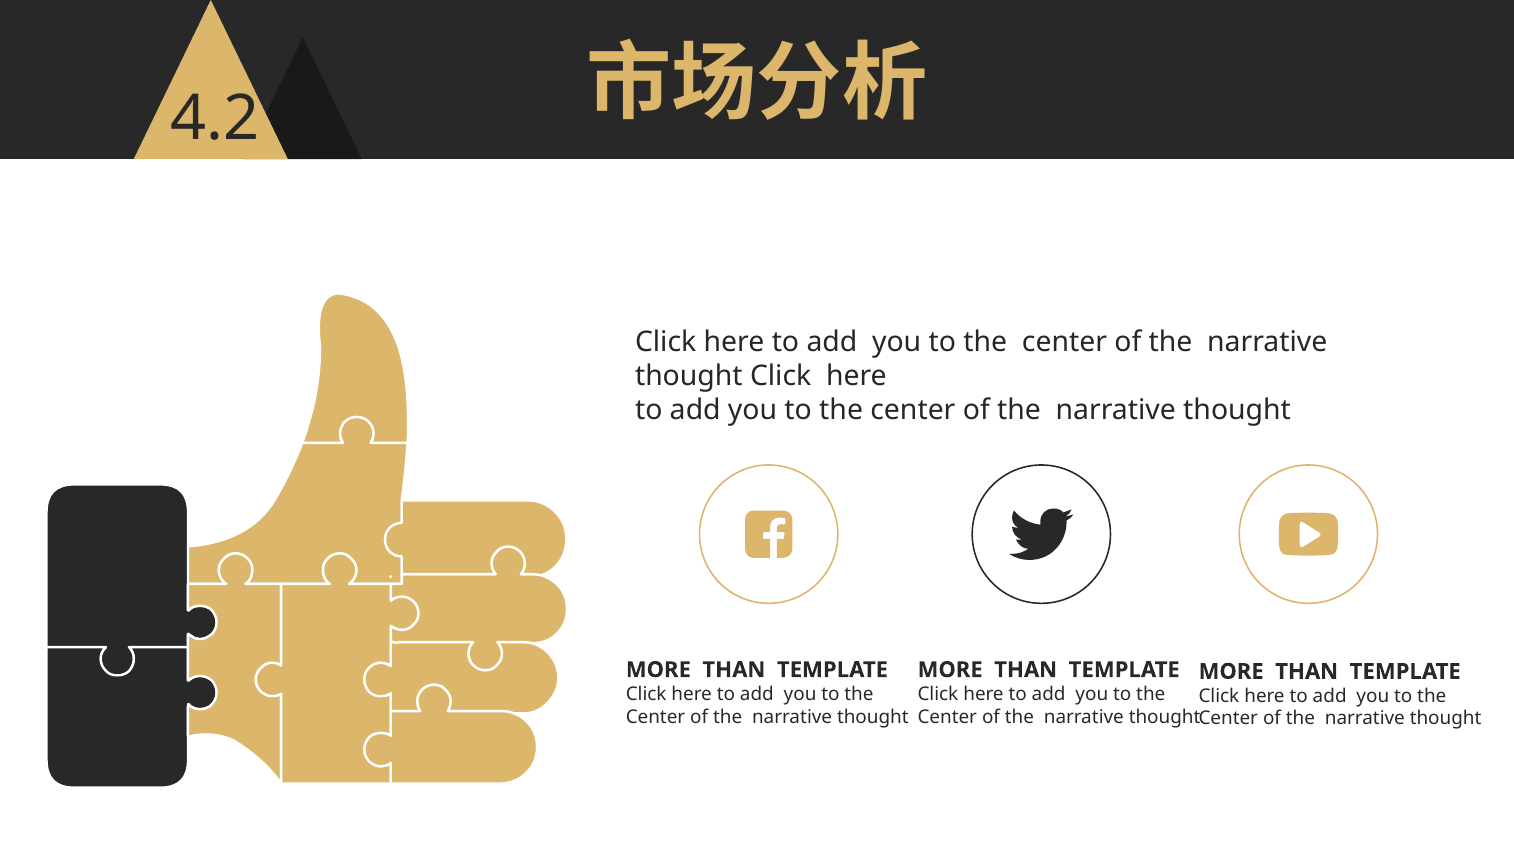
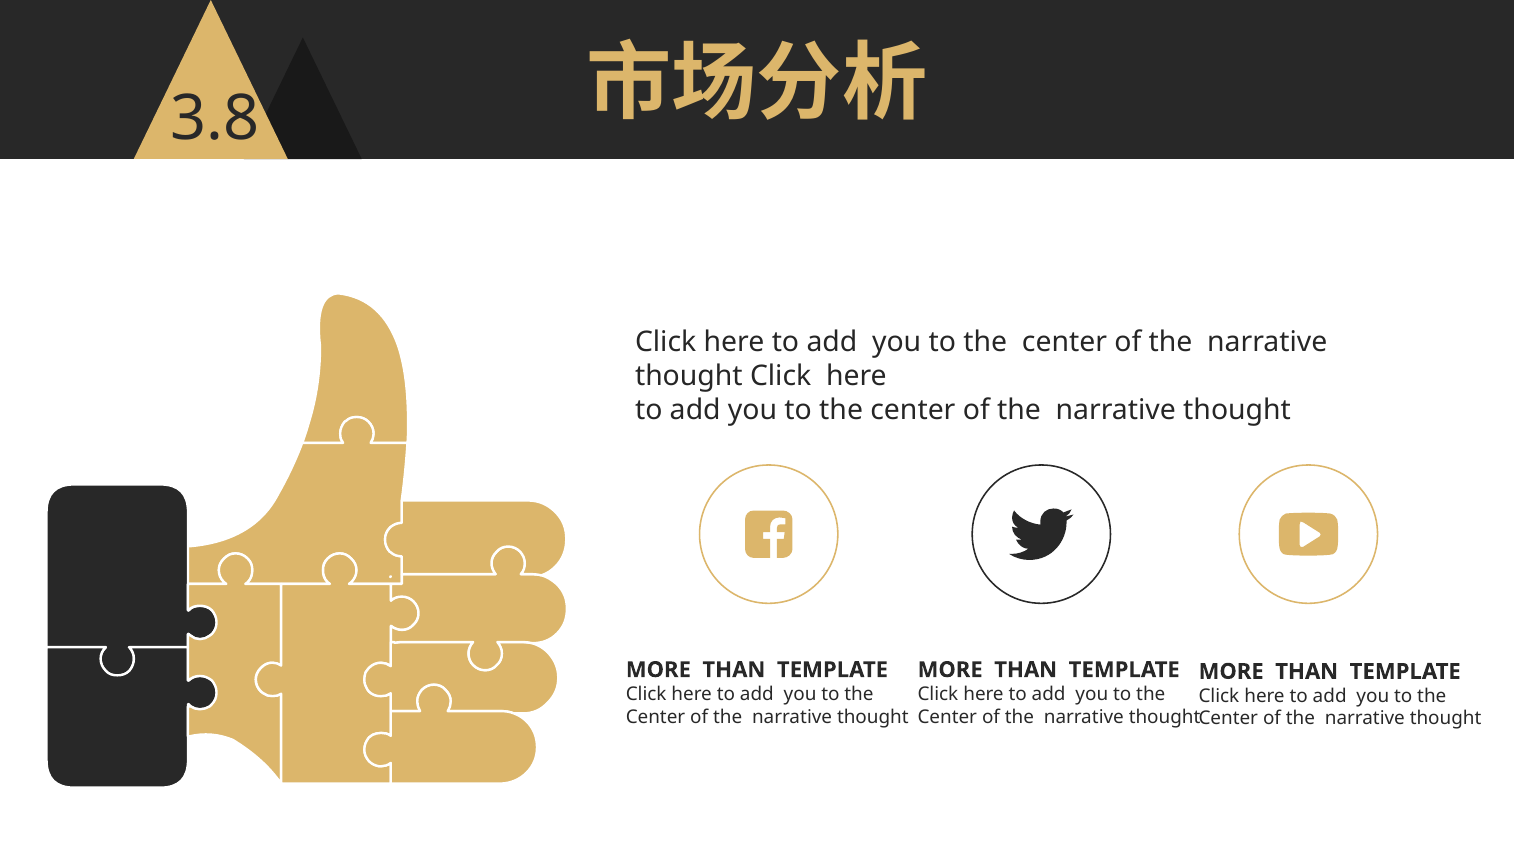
4.2: 4.2 -> 3.8
